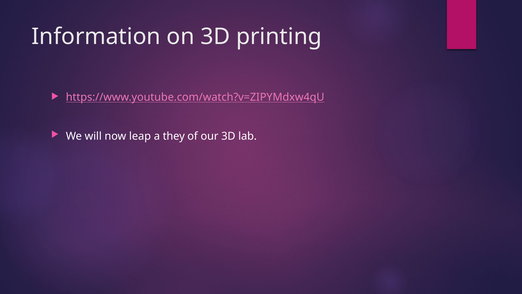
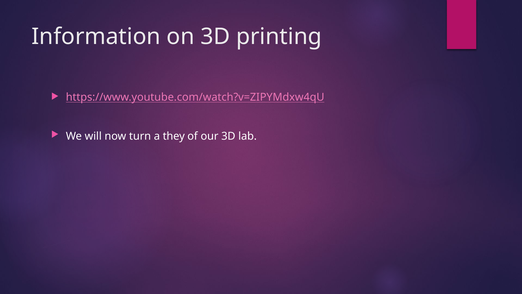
leap: leap -> turn
